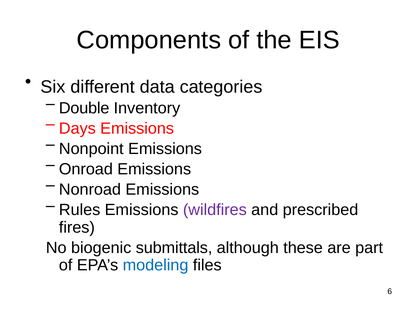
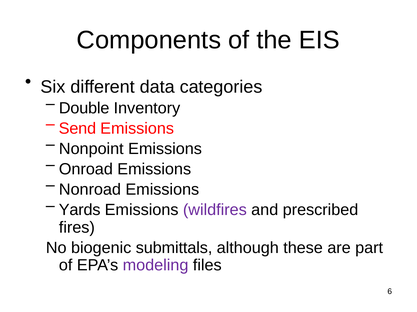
Days: Days -> Send
Rules: Rules -> Yards
modeling colour: blue -> purple
